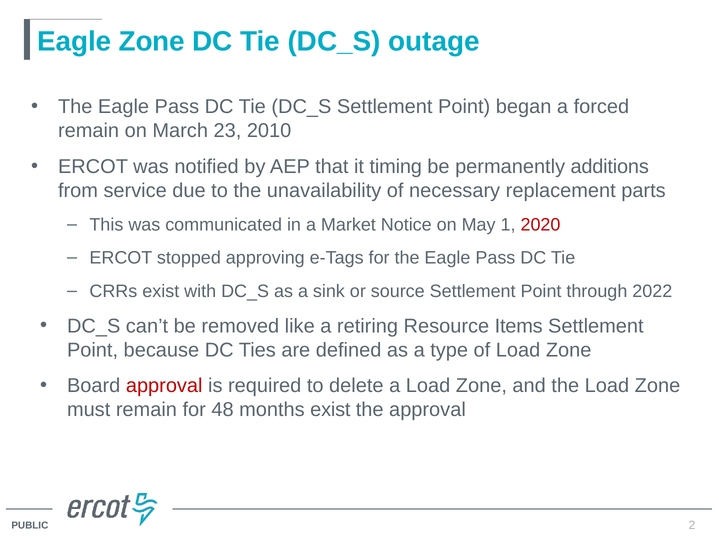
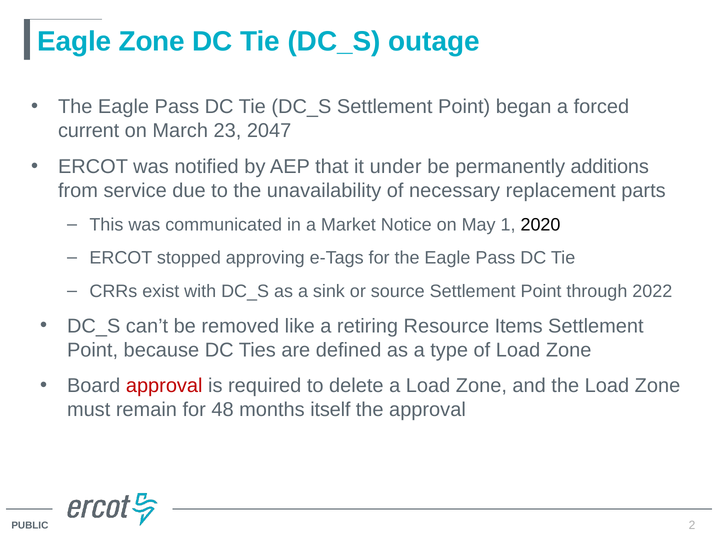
remain at (89, 131): remain -> current
2010: 2010 -> 2047
timing: timing -> under
2020 colour: red -> black
months exist: exist -> itself
